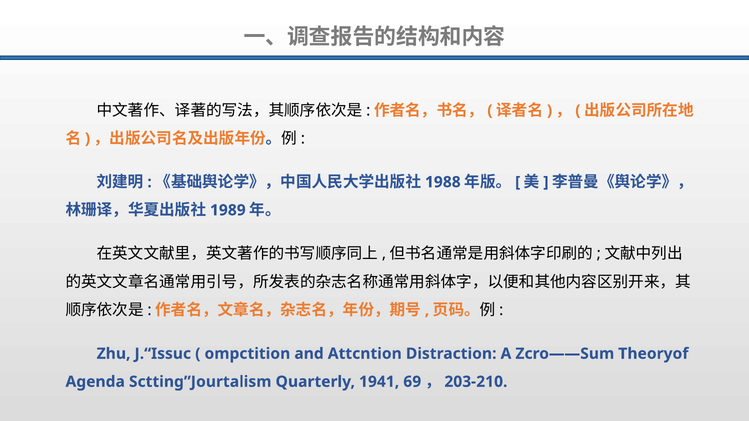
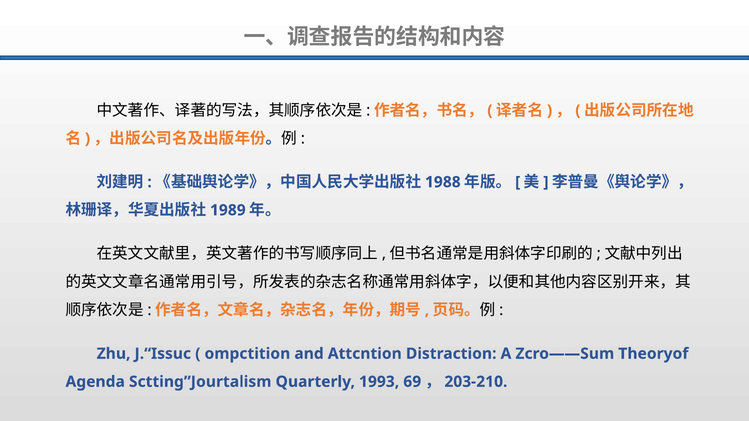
1941: 1941 -> 1993
